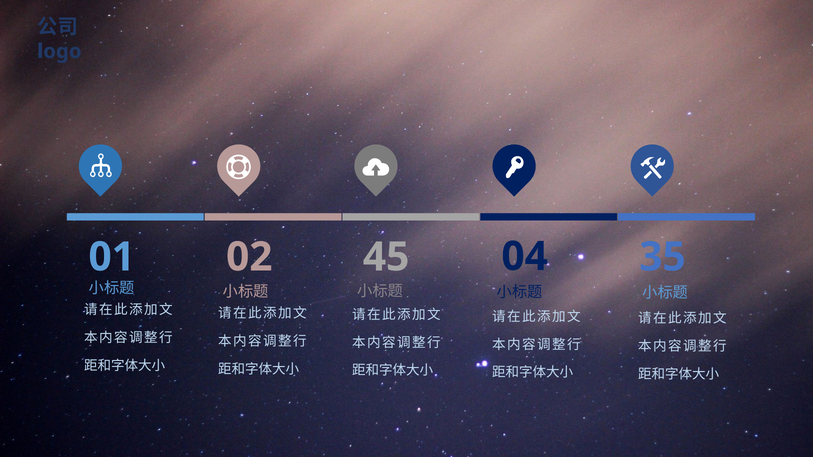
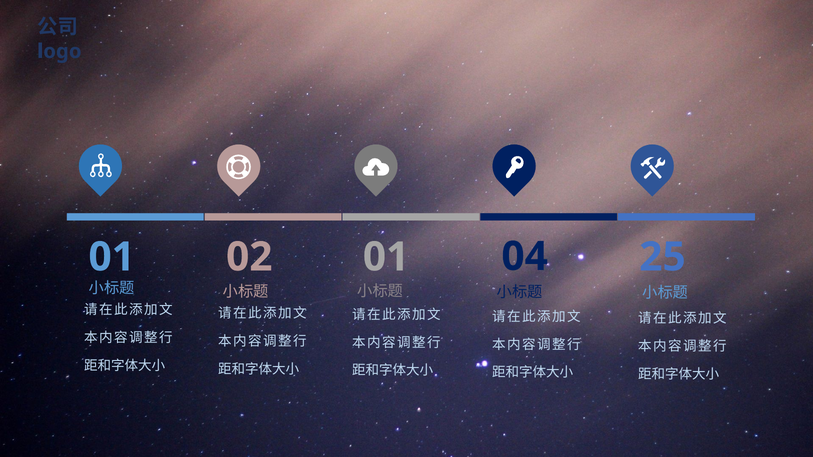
02 45: 45 -> 01
35: 35 -> 25
